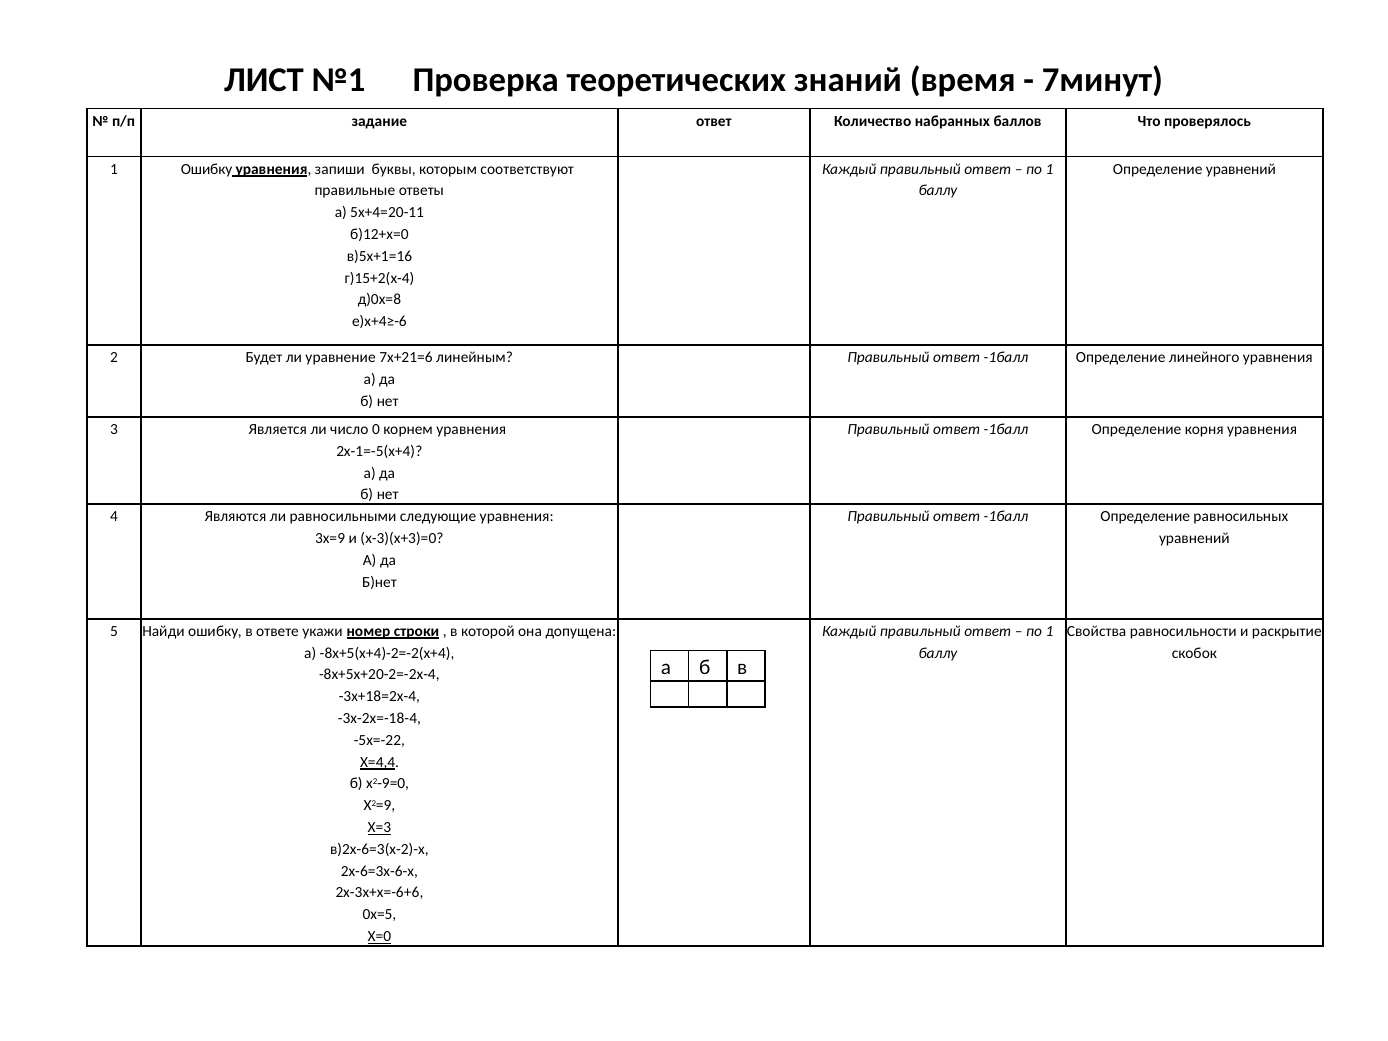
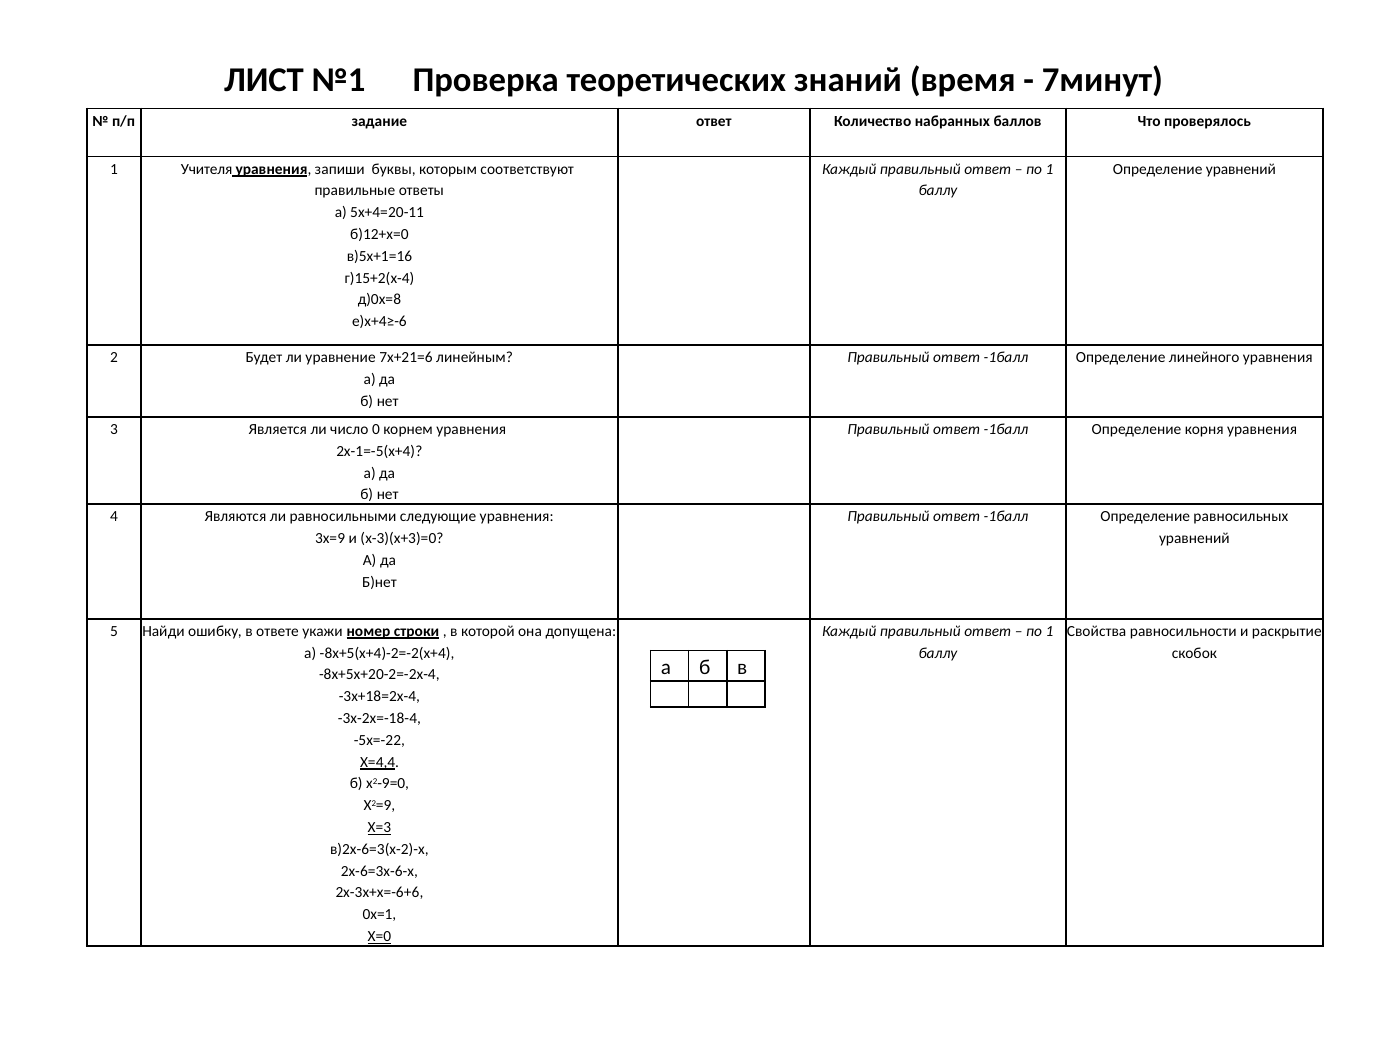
1 Ошибку: Ошибку -> Учителя
0х=5: 0х=5 -> 0х=1
